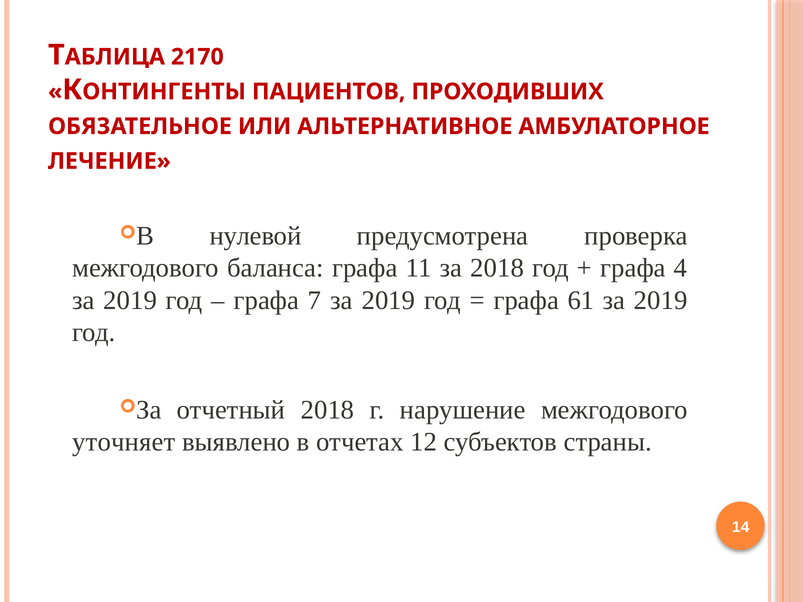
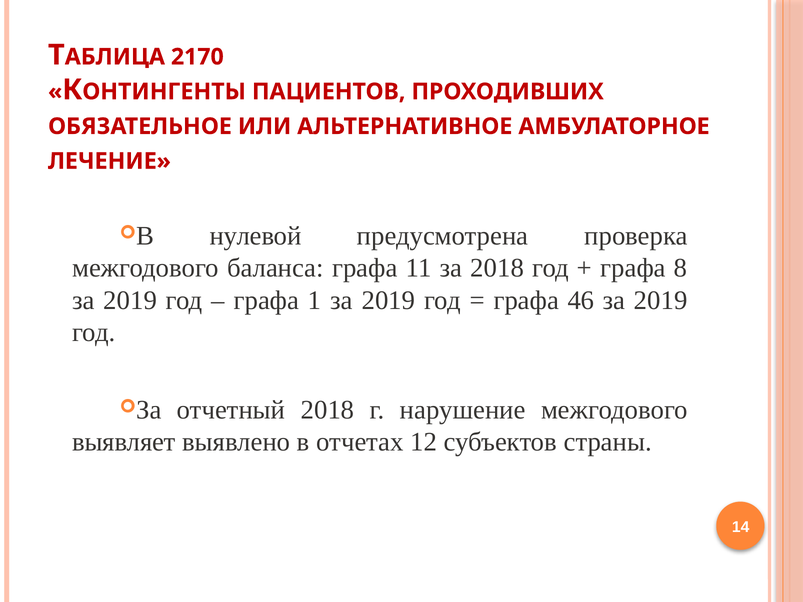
4: 4 -> 8
7: 7 -> 1
61: 61 -> 46
уточняет: уточняет -> выявляет
